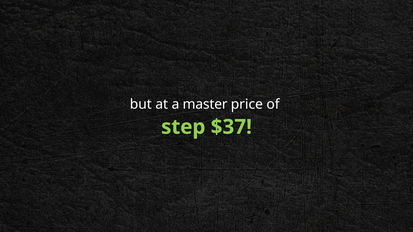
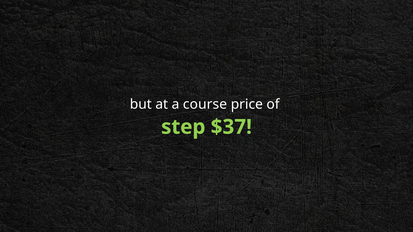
master: master -> course
